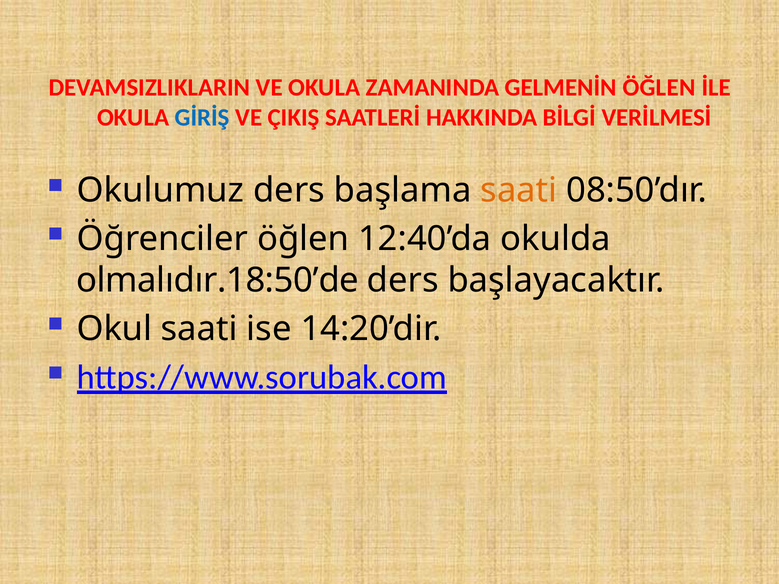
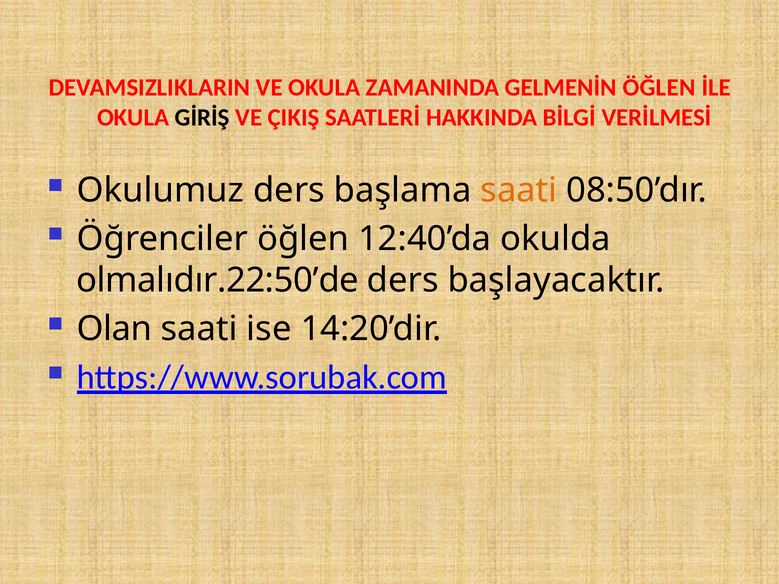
GİRİŞ colour: blue -> black
olmalıdır.18:50’de: olmalıdır.18:50’de -> olmalıdır.22:50’de
Okul: Okul -> Olan
